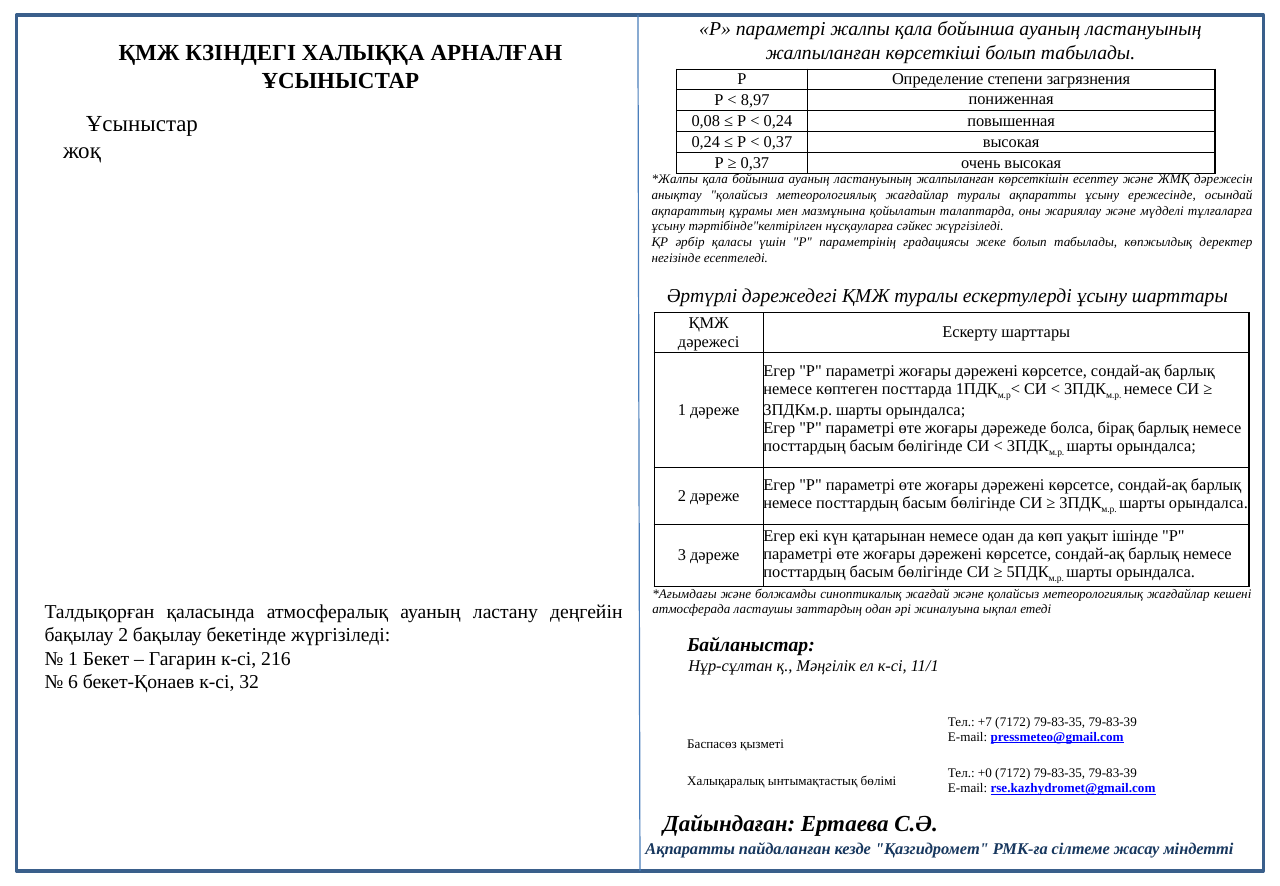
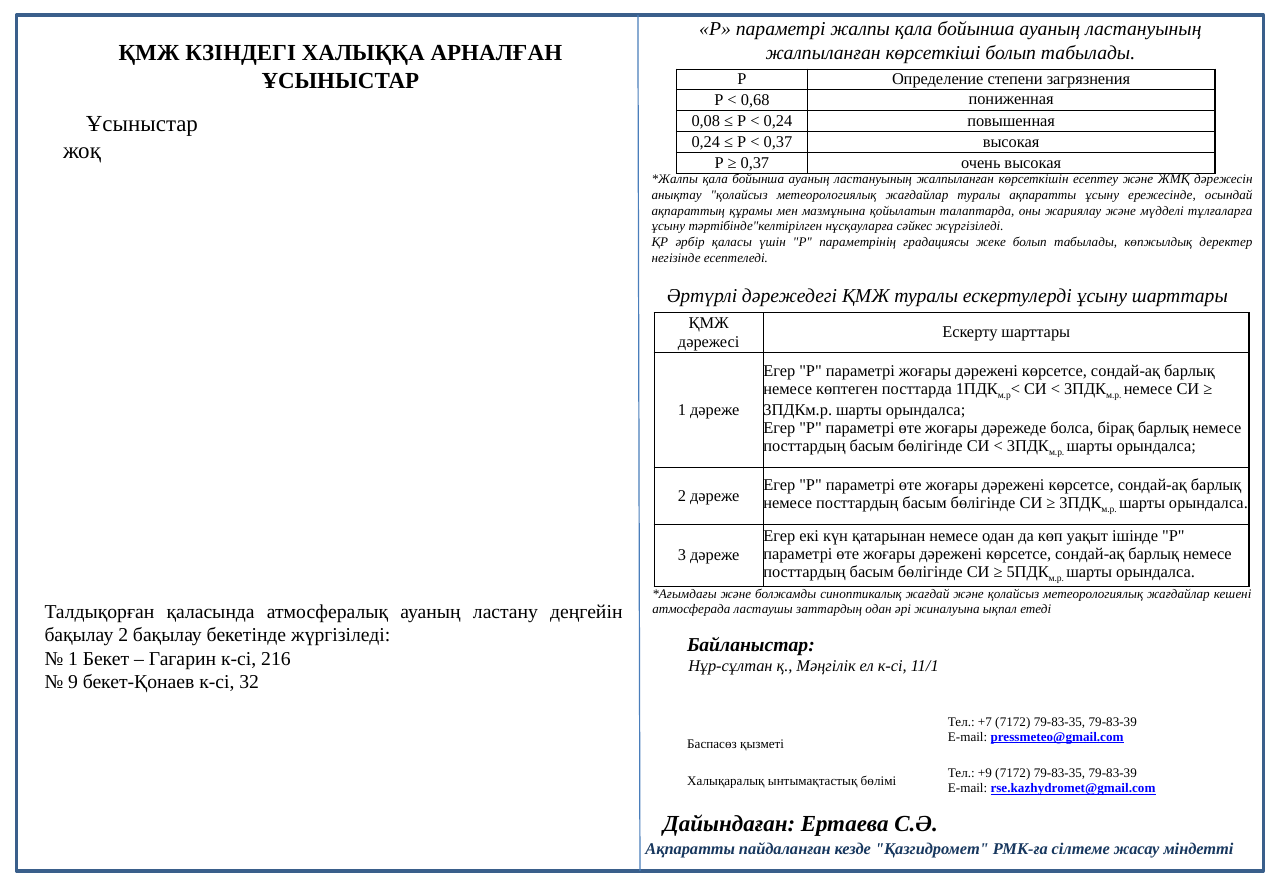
8,97: 8,97 -> 0,68
6: 6 -> 9
+0: +0 -> +9
